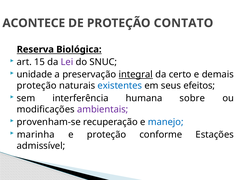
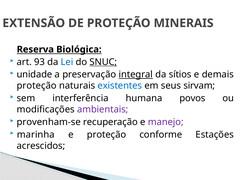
ACONTECE: ACONTECE -> EXTENSÃO
CONTATO: CONTATO -> MINERAIS
15: 15 -> 93
Lei colour: purple -> blue
SNUC underline: none -> present
certo: certo -> sítios
efeitos: efeitos -> sirvam
sobre: sobre -> povos
manejo colour: blue -> purple
admissível: admissível -> acrescidos
